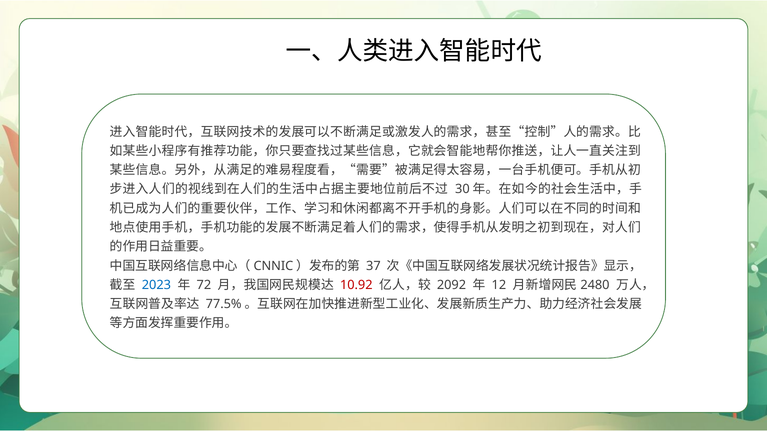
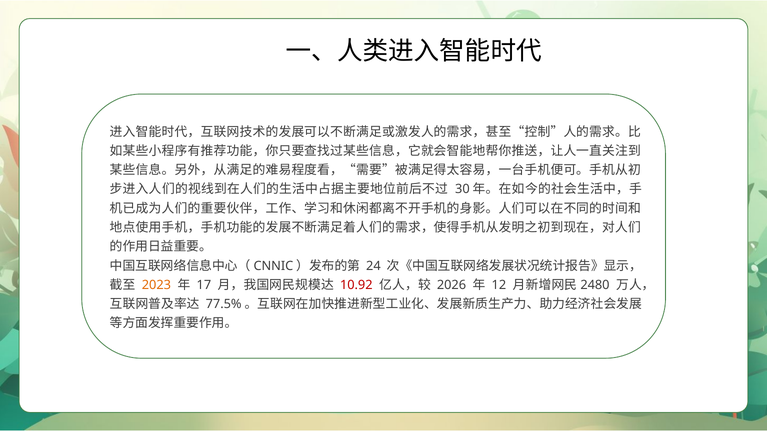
37: 37 -> 24
2023 colour: blue -> orange
72: 72 -> 17
2092: 2092 -> 2026
